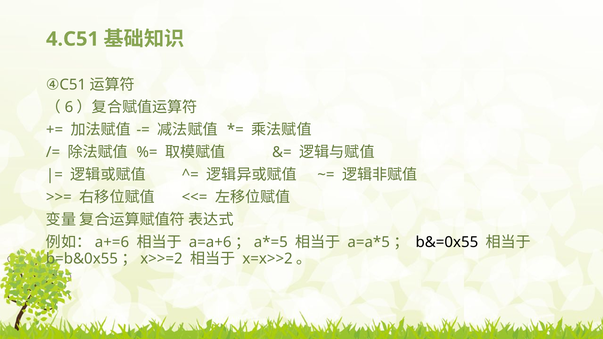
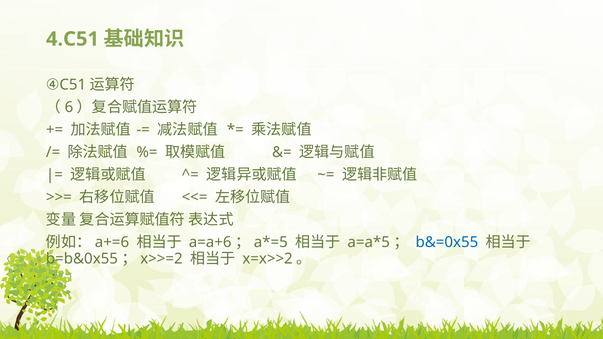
b&=0x55 colour: black -> blue
